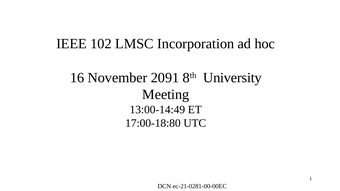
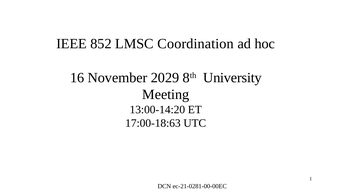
102: 102 -> 852
Incorporation: Incorporation -> Coordination
2091: 2091 -> 2029
13:00-14:49: 13:00-14:49 -> 13:00-14:20
17:00-18:80: 17:00-18:80 -> 17:00-18:63
